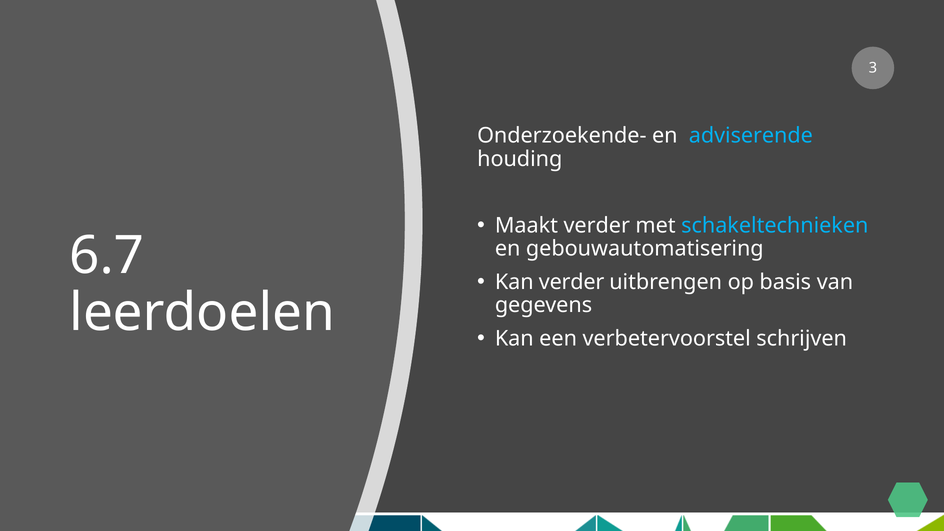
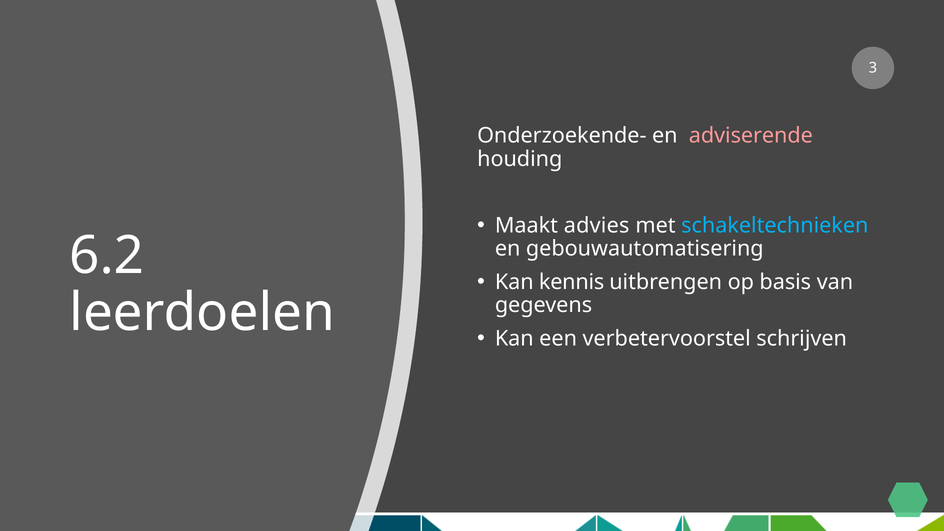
adviserende colour: light blue -> pink
Maakt verder: verder -> advies
6.7: 6.7 -> 6.2
Kan verder: verder -> kennis
